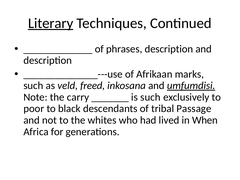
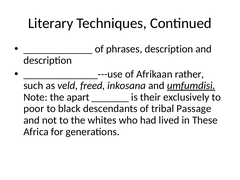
Literary underline: present -> none
marks: marks -> rather
carry: carry -> apart
is such: such -> their
When: When -> These
